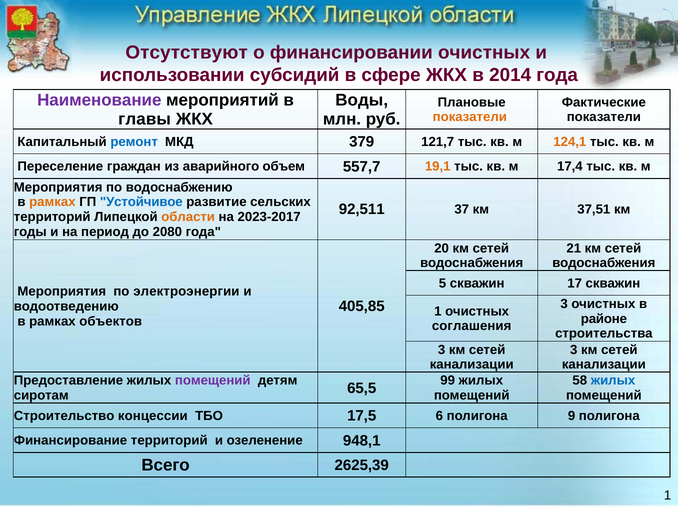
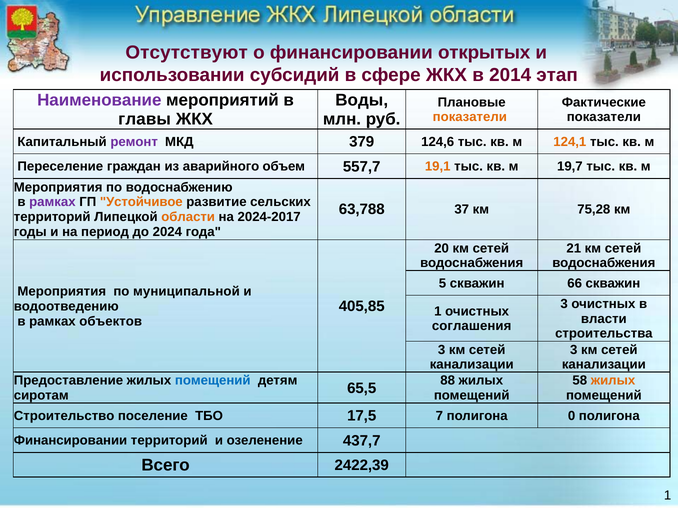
финансировании очистных: очистных -> открытых
2014 года: года -> этап
ремонт colour: blue -> purple
121,7: 121,7 -> 124,6
17,4: 17,4 -> 19,7
рамках at (52, 202) colour: orange -> purple
Устойчивое colour: blue -> orange
92,511: 92,511 -> 63,788
37,51: 37,51 -> 75,28
2023-2017: 2023-2017 -> 2024-2017
2080: 2080 -> 2024
17: 17 -> 66
электроэнергии: электроэнергии -> муниципальной
районе: районе -> власти
помещений at (213, 381) colour: purple -> blue
жилых at (613, 381) colour: blue -> orange
99: 99 -> 88
концессии: концессии -> поселение
6: 6 -> 7
9: 9 -> 0
Финансирование at (70, 441): Финансирование -> Финансировании
948,1: 948,1 -> 437,7
2625,39: 2625,39 -> 2422,39
